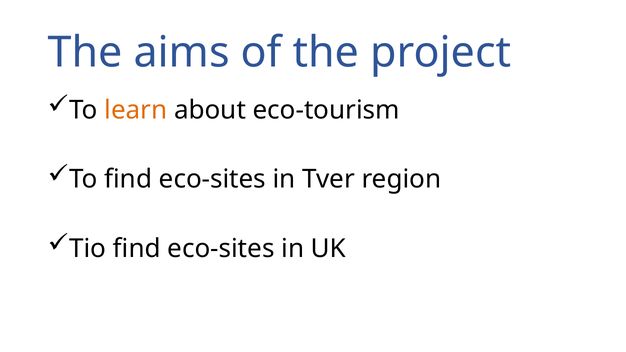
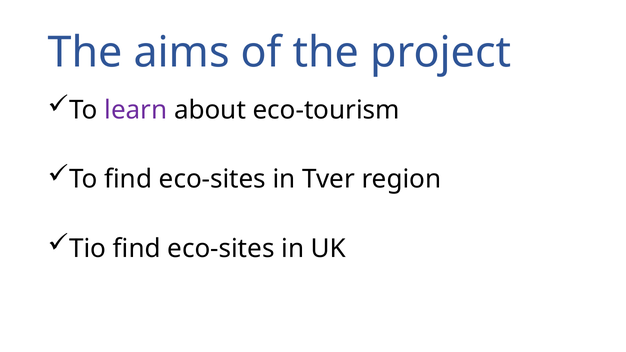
learn colour: orange -> purple
